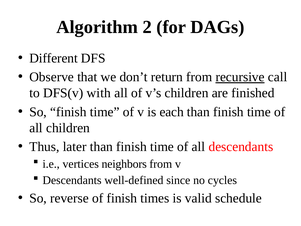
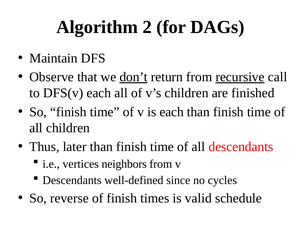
Different: Different -> Maintain
don’t underline: none -> present
DFS(v with: with -> each
